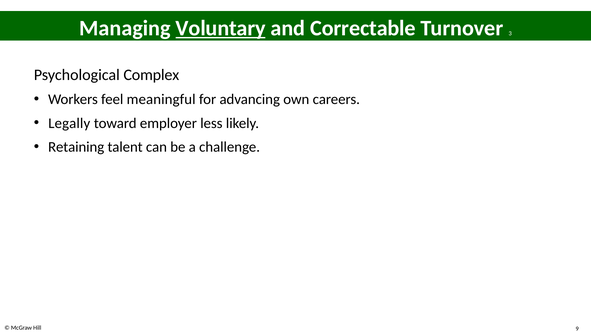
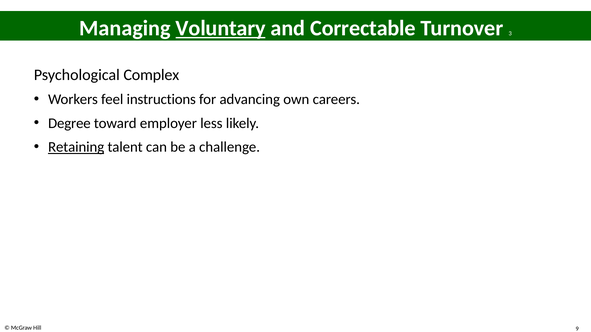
meaningful: meaningful -> instructions
Legally: Legally -> Degree
Retaining underline: none -> present
